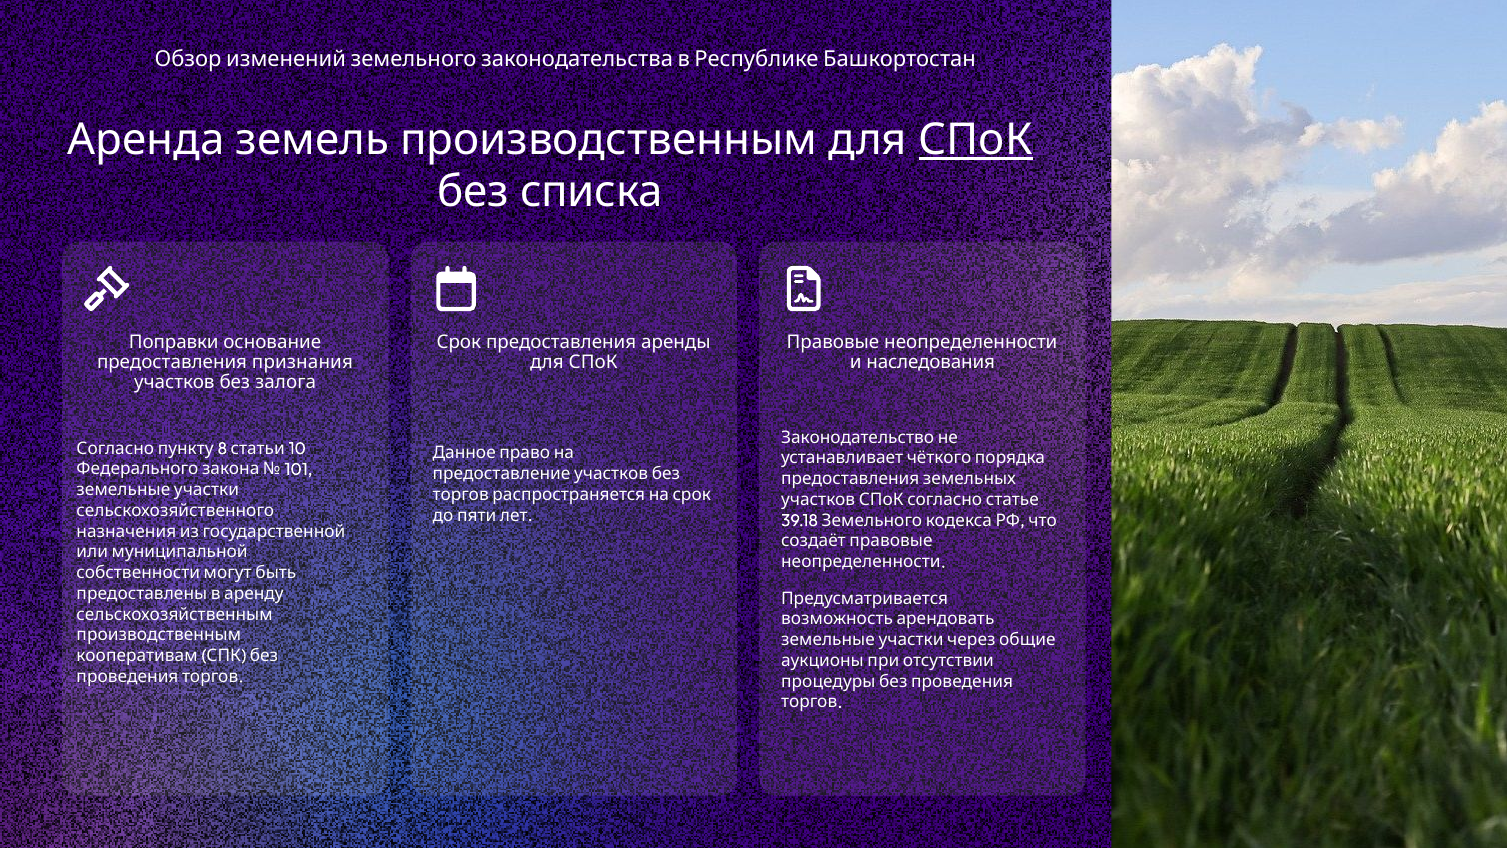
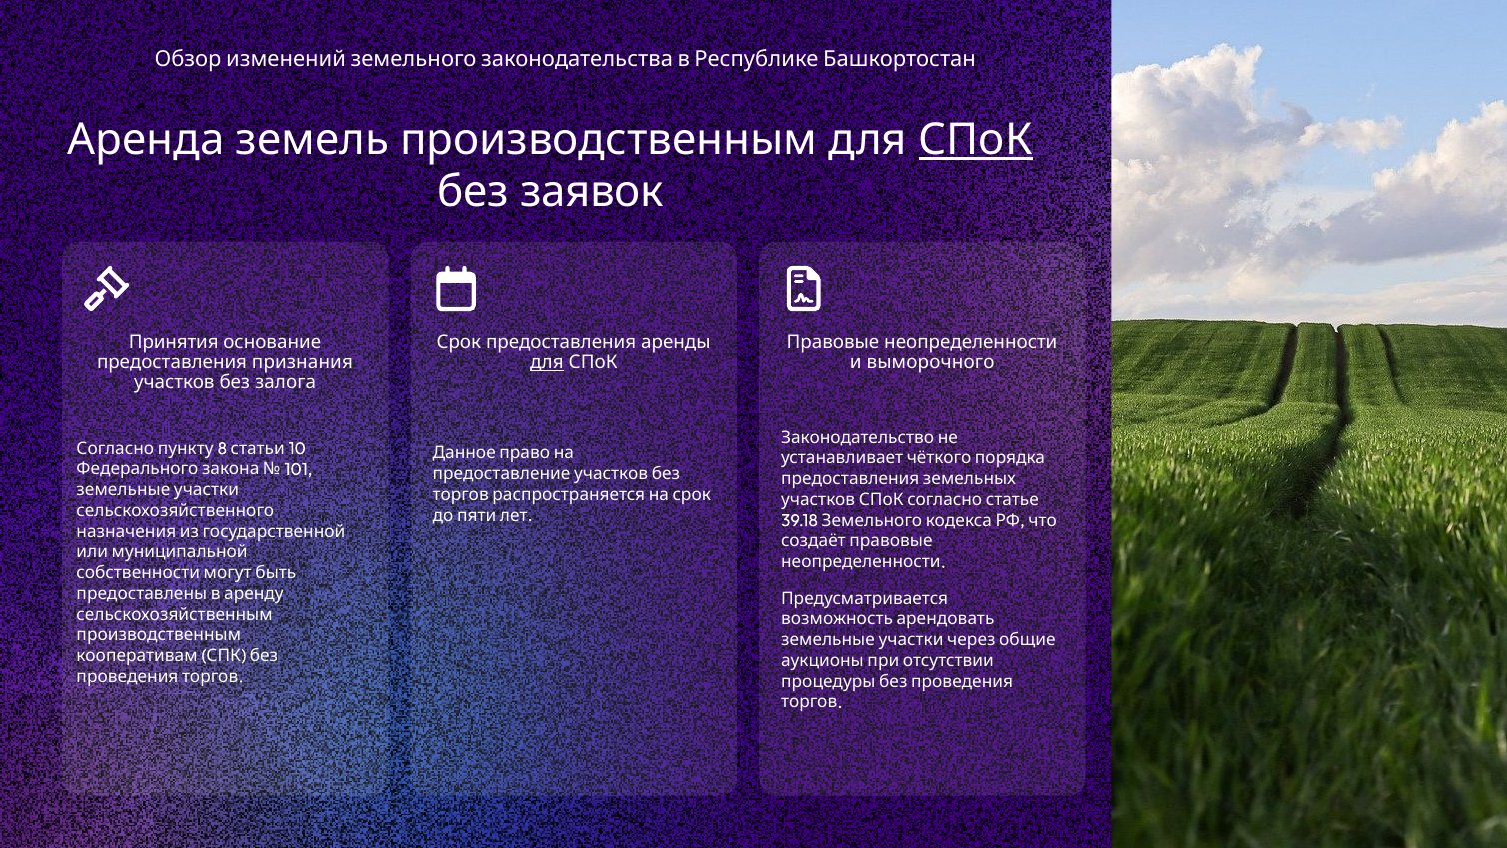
списка: списка -> заявок
Поправки: Поправки -> Принятия
для at (547, 362) underline: none -> present
наследования: наследования -> выморочного
